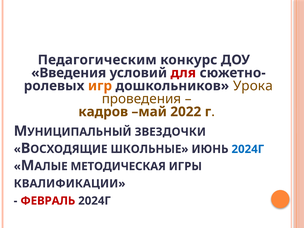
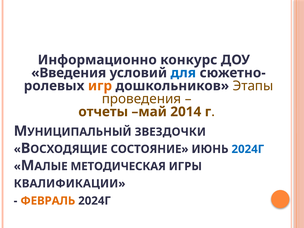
Педагогическим: Педагогическим -> Информационно
для colour: red -> blue
Урока: Урока -> Этапы
кадров: кадров -> отчеты
2022: 2022 -> 2014
ШКОЛЬНЫЕ: ШКОЛЬНЫЕ -> СОСТОЯНИЕ
ФЕВРАЛЬ colour: red -> orange
